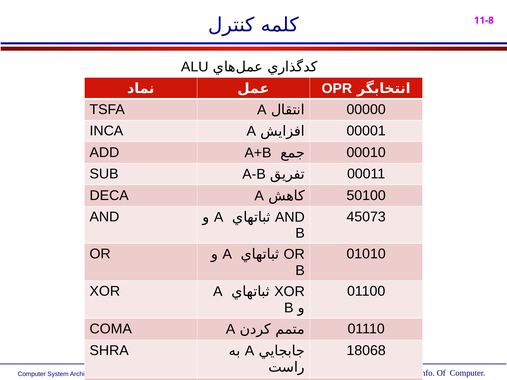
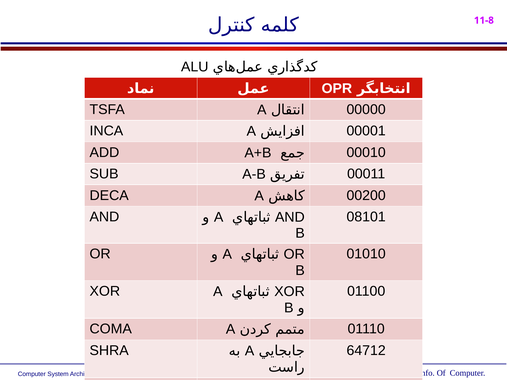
50100: 50100 -> 00200
45073: 45073 -> 08101
18068: 18068 -> 64712
